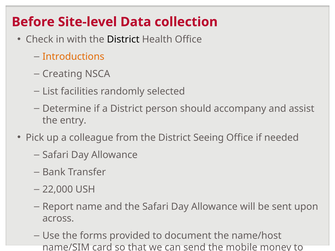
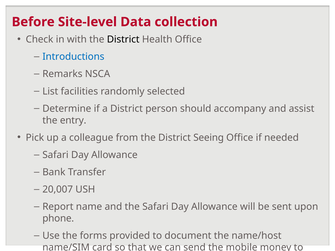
Introductions colour: orange -> blue
Creating: Creating -> Remarks
22,000: 22,000 -> 20,007
across: across -> phone
